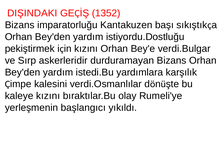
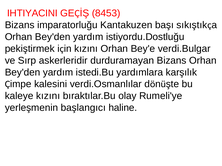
DIŞINDAKI: DIŞINDAKI -> IHTIYACINI
1352: 1352 -> 8453
yıkıldı: yıkıldı -> haline
